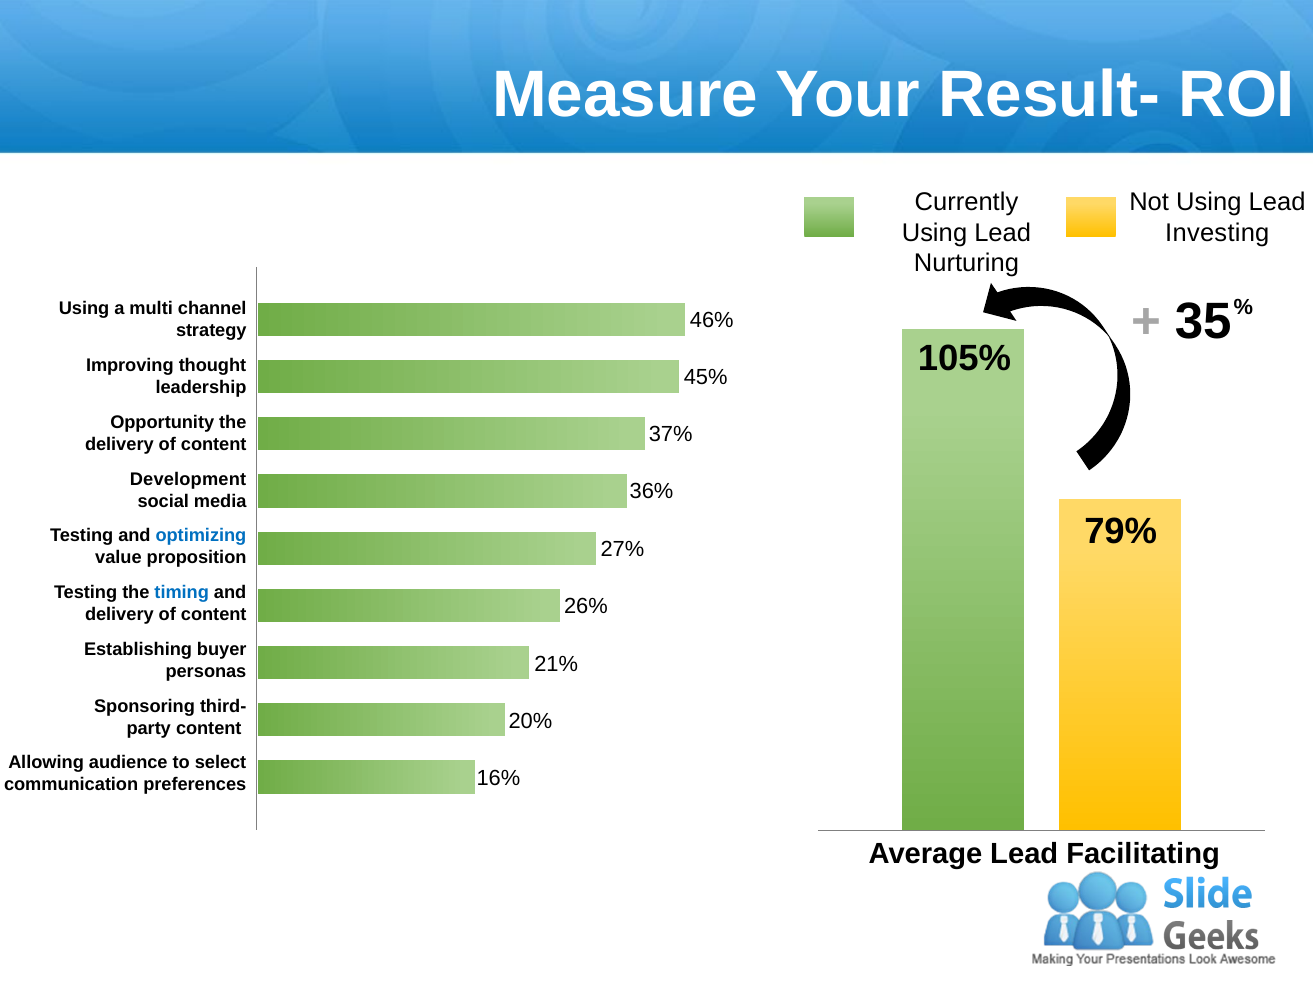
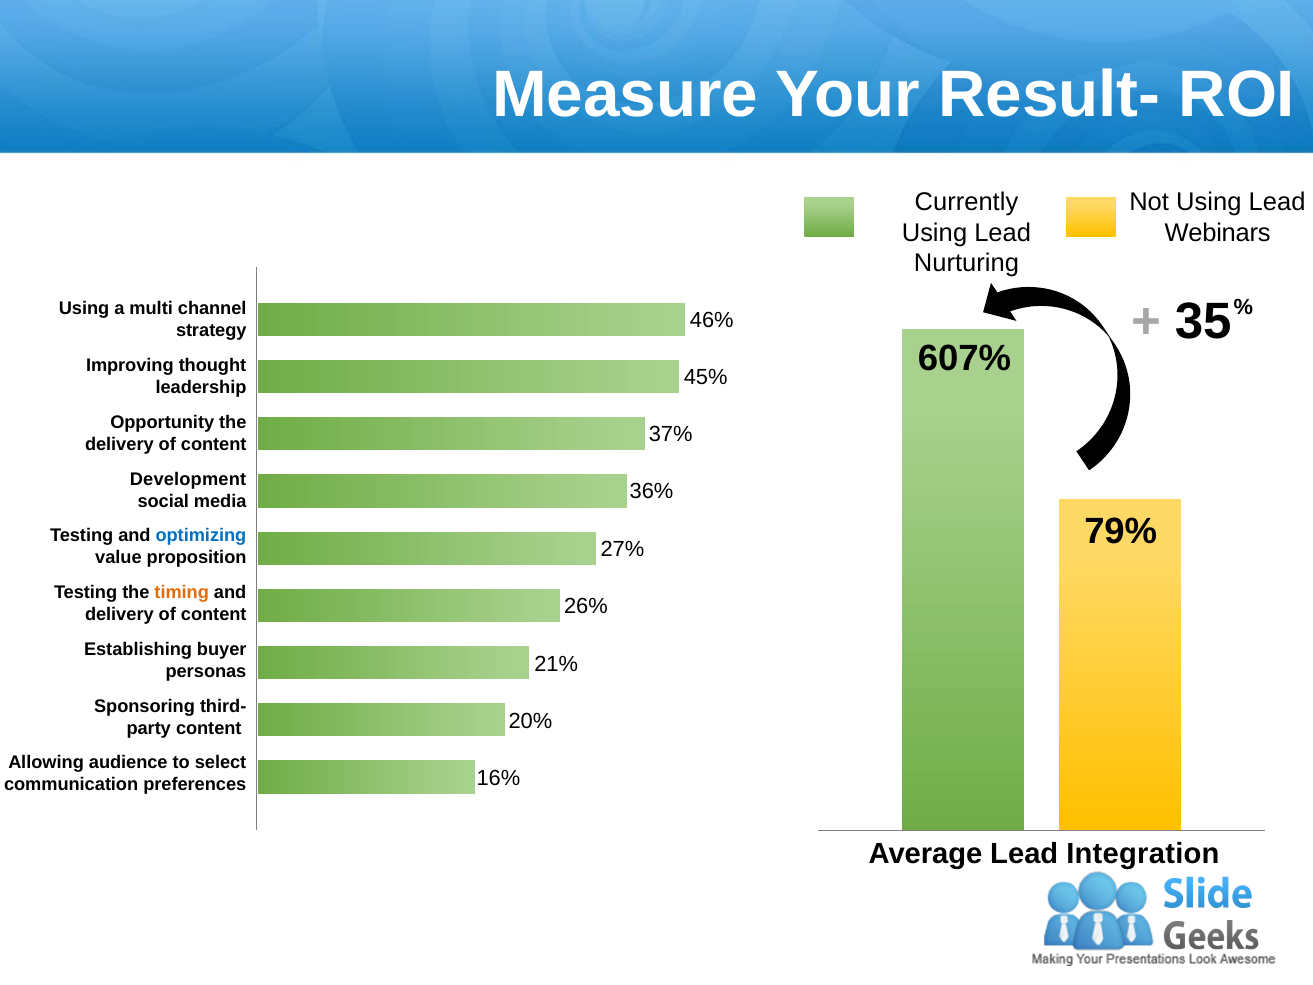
Investing: Investing -> Webinars
105%: 105% -> 607%
timing colour: blue -> orange
Facilitating: Facilitating -> Integration
